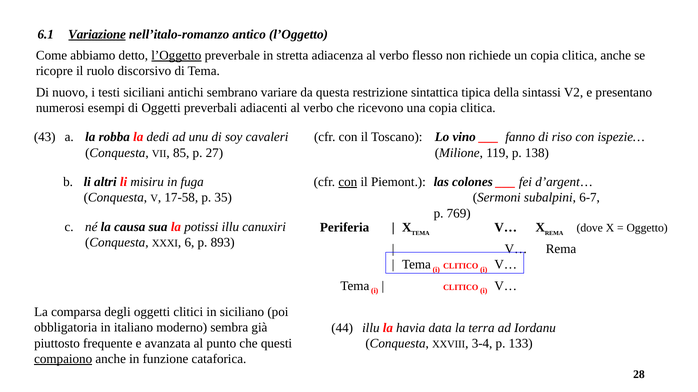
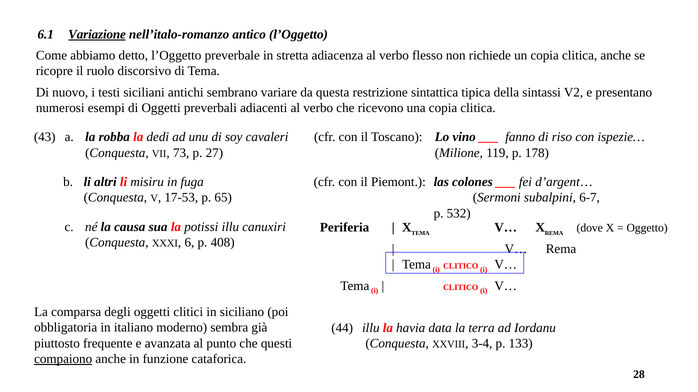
l’Oggetto at (176, 56) underline: present -> none
85: 85 -> 73
138: 138 -> 178
con at (348, 182) underline: present -> none
17-58: 17-58 -> 17-53
35: 35 -> 65
769: 769 -> 532
893: 893 -> 408
